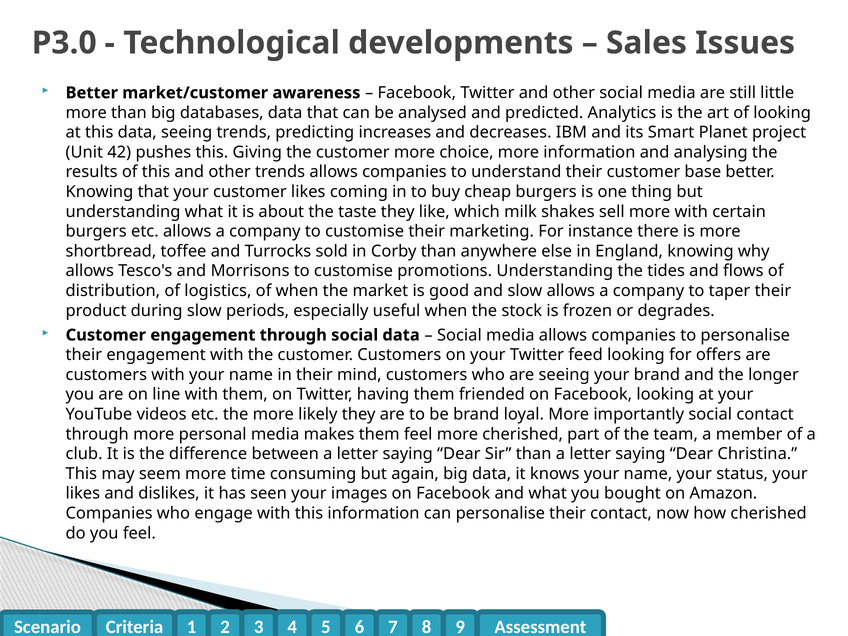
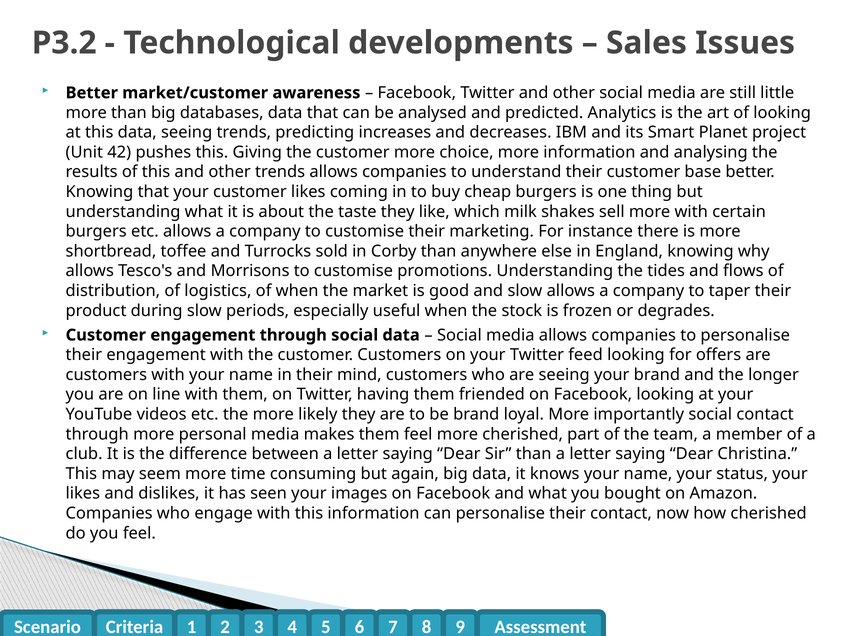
P3.0: P3.0 -> P3.2
